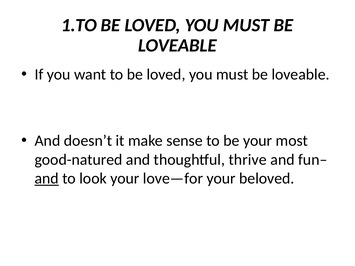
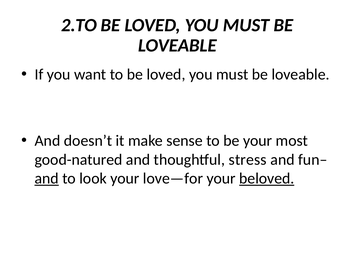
1.TO: 1.TO -> 2.TO
thrive: thrive -> stress
beloved underline: none -> present
